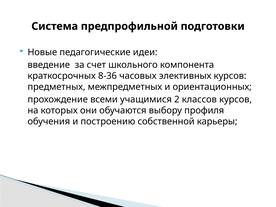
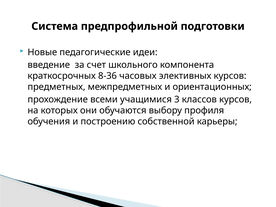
2: 2 -> 3
